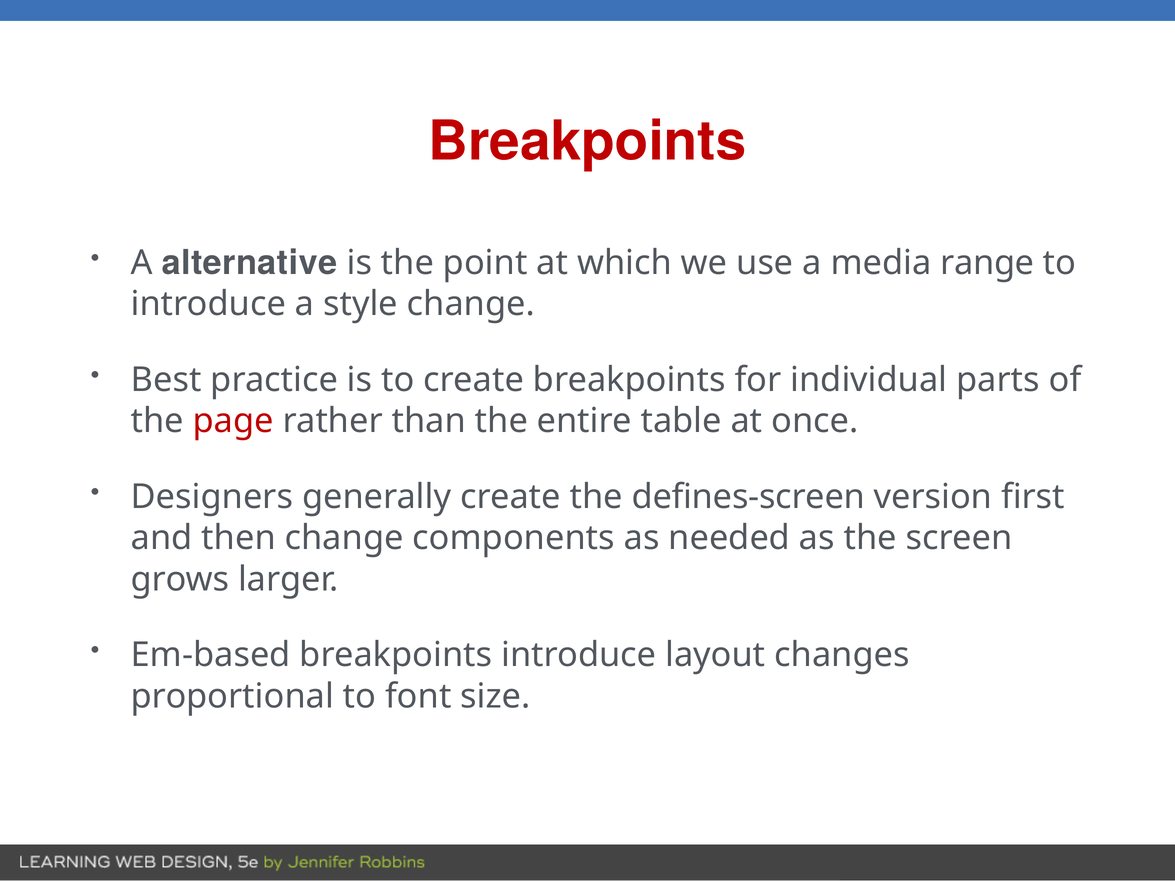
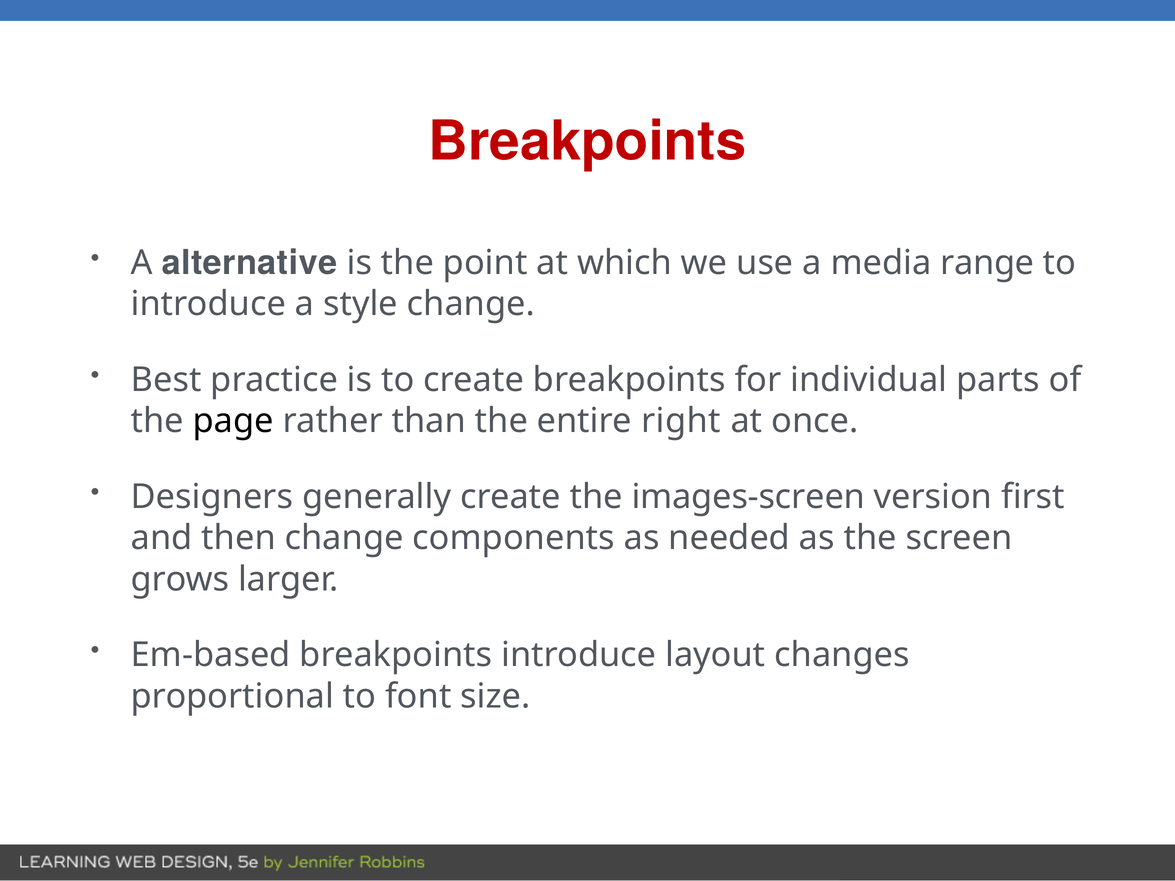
page colour: red -> black
table: table -> right
defines-screen: defines-screen -> images-screen
